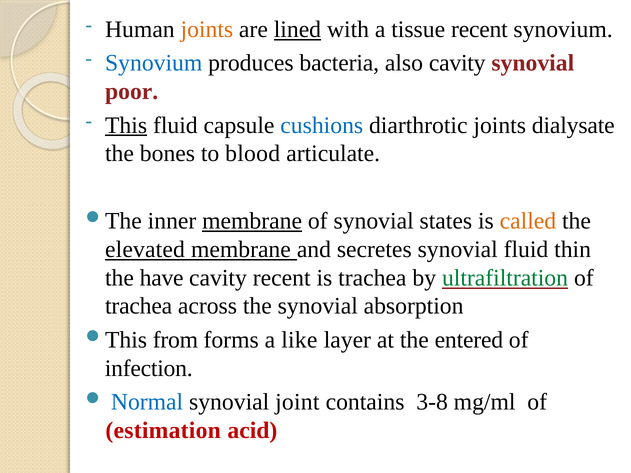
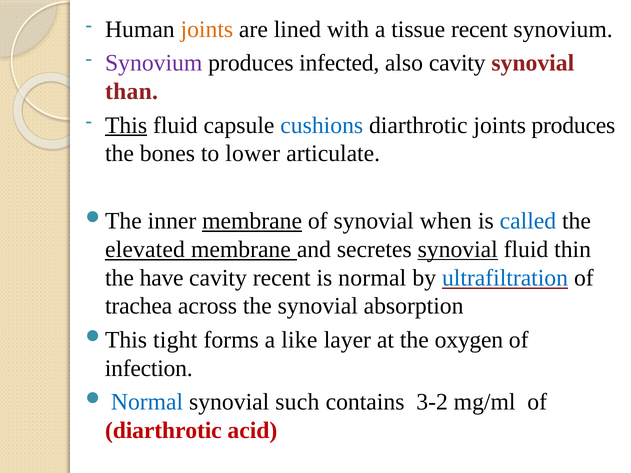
lined underline: present -> none
Synovium at (154, 63) colour: blue -> purple
bacteria: bacteria -> infected
poor: poor -> than
joints dialysate: dialysate -> produces
blood: blood -> lower
states: states -> when
called colour: orange -> blue
synovial at (458, 249) underline: none -> present
is trachea: trachea -> normal
ultrafiltration colour: green -> blue
from: from -> tight
entered: entered -> oxygen
joint: joint -> such
3-8: 3-8 -> 3-2
estimation at (163, 431): estimation -> diarthrotic
